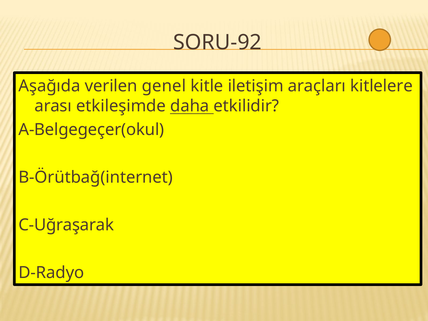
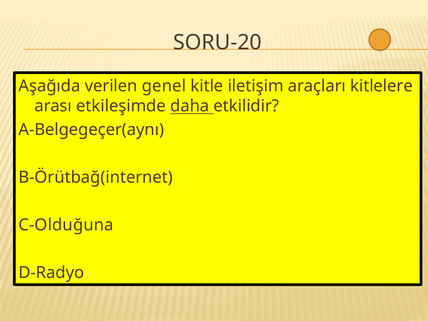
SORU-92: SORU-92 -> SORU-20
A-Belgegeçer(okul: A-Belgegeçer(okul -> A-Belgegeçer(aynı
C-Uğraşarak: C-Uğraşarak -> C-Olduğuna
